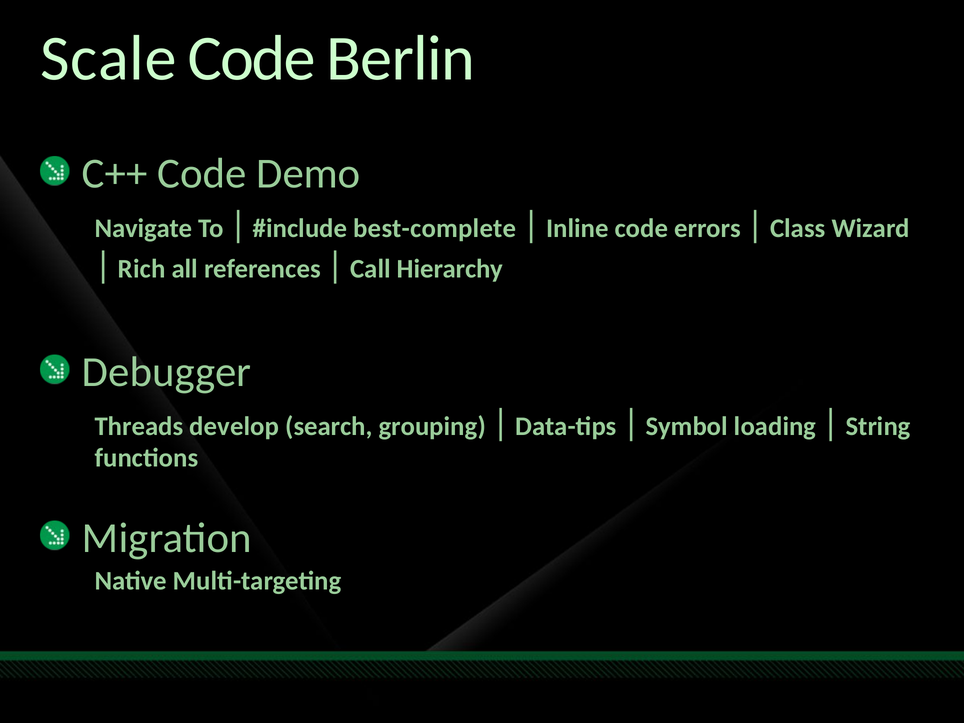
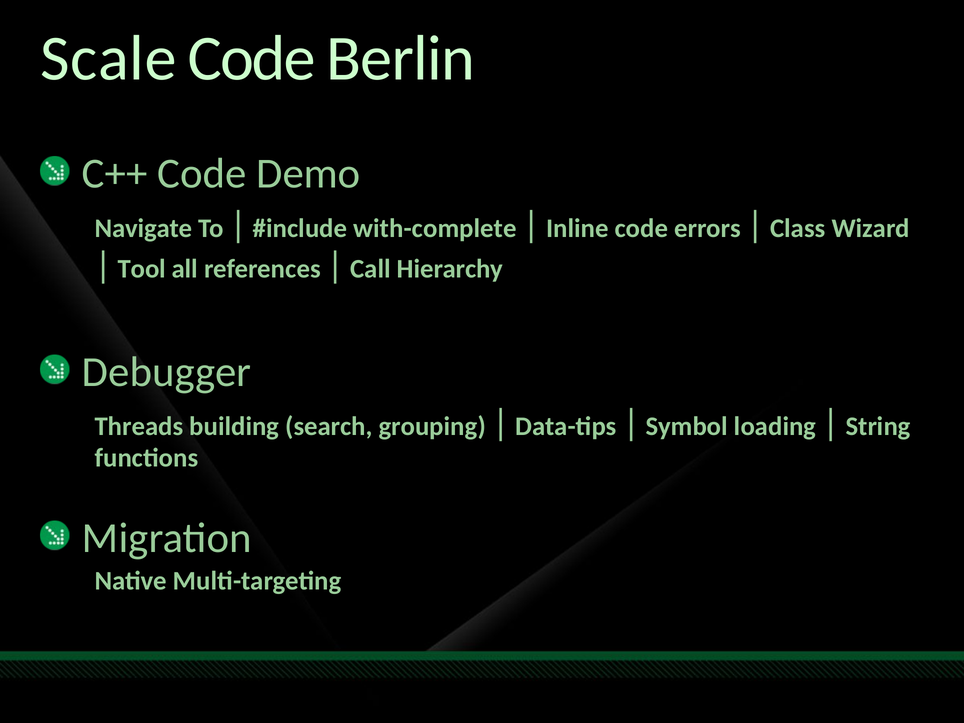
best-complete: best-complete -> with-complete
Rich: Rich -> Tool
develop: develop -> building
